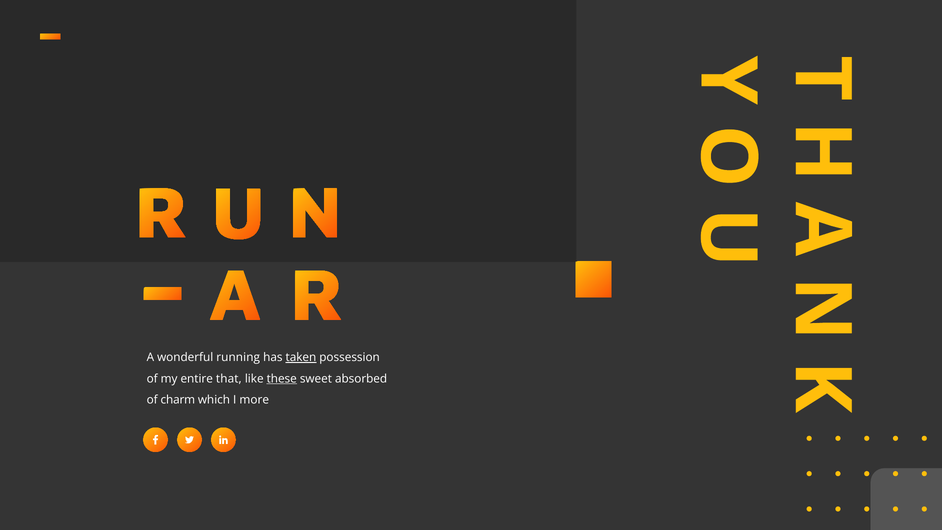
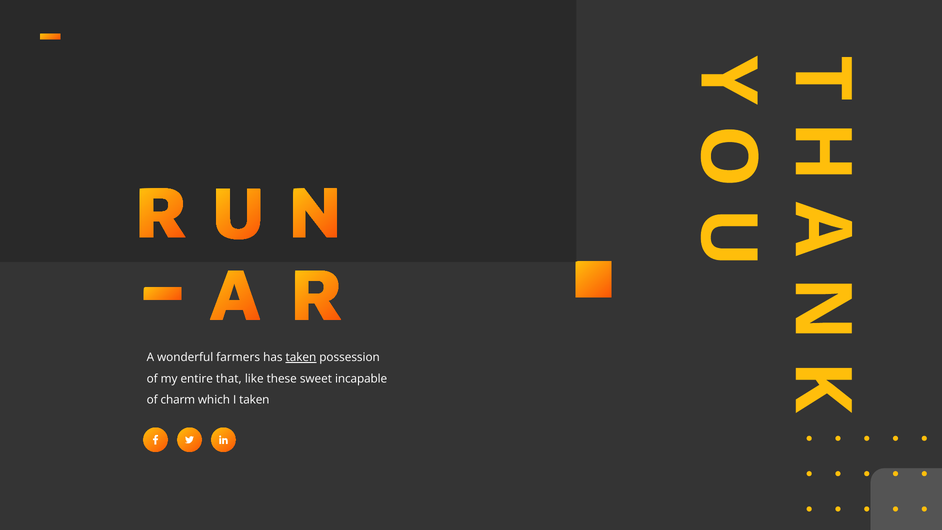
running: running -> farmers
these underline: present -> none
absorbed: absorbed -> incapable
I more: more -> taken
